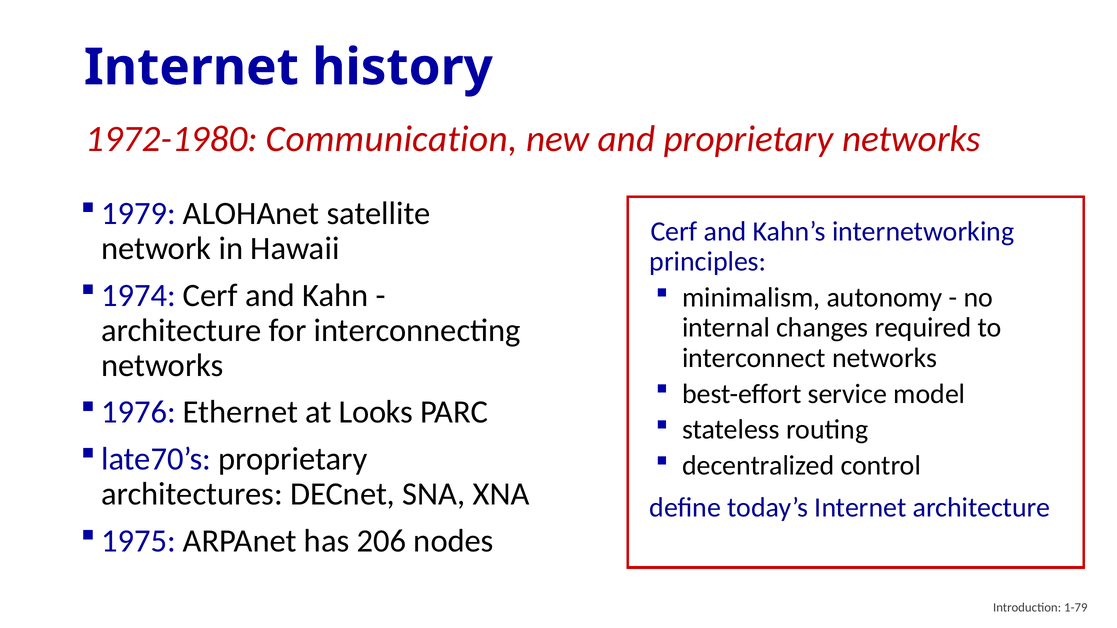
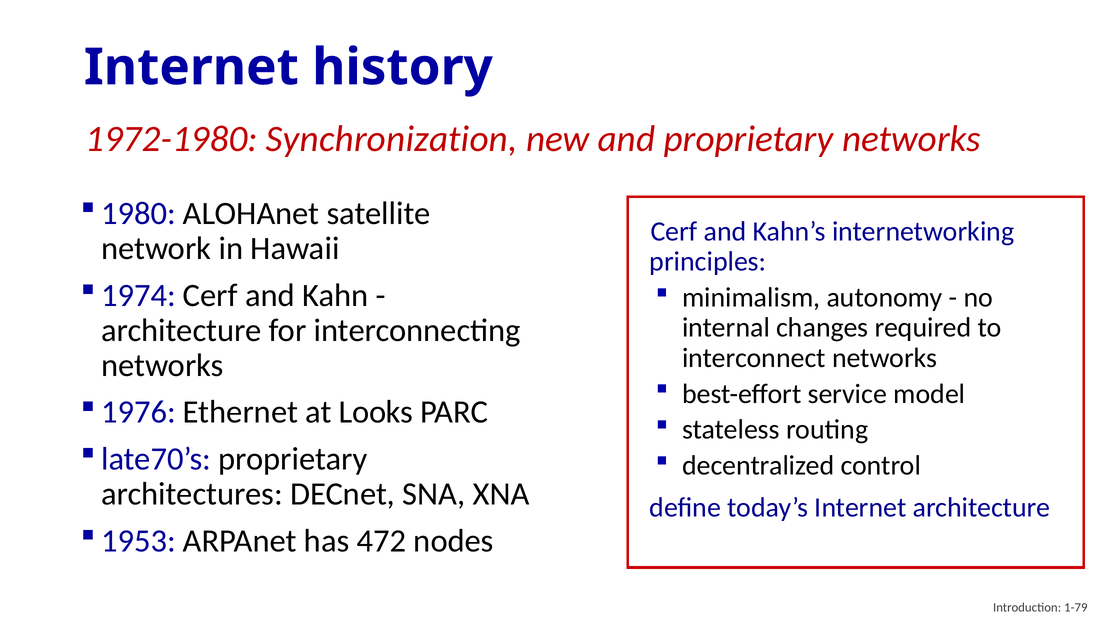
Communication: Communication -> Synchronization
1979: 1979 -> 1980
1975: 1975 -> 1953
206: 206 -> 472
